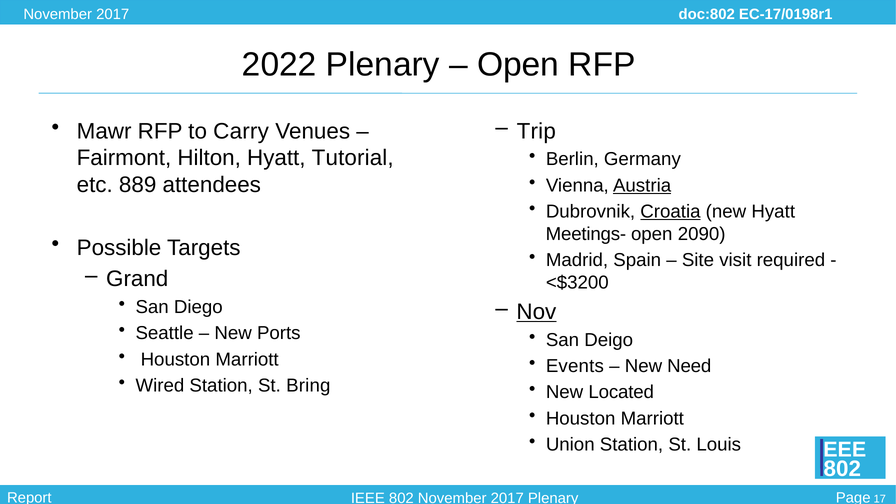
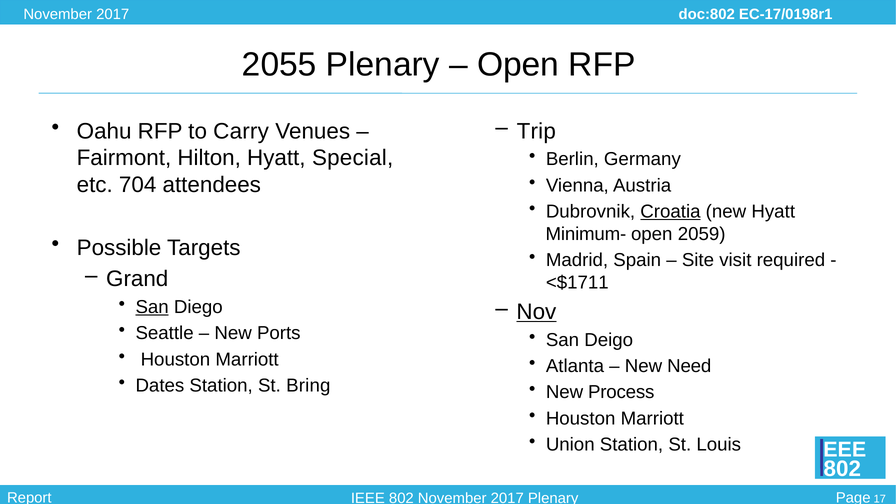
2022: 2022 -> 2055
Mawr: Mawr -> Oahu
Tutorial: Tutorial -> Special
889: 889 -> 704
Austria underline: present -> none
Meetings-: Meetings- -> Minimum-
2090: 2090 -> 2059
<$3200: <$3200 -> <$1711
San at (152, 307) underline: none -> present
Events: Events -> Atlanta
Wired: Wired -> Dates
Located: Located -> Process
